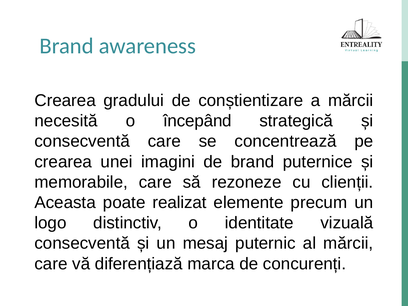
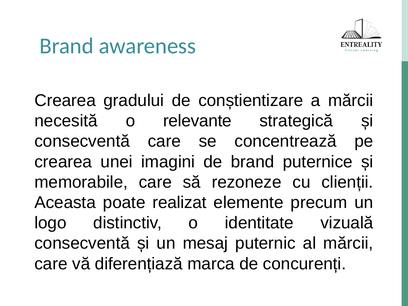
începând: începând -> relevante
